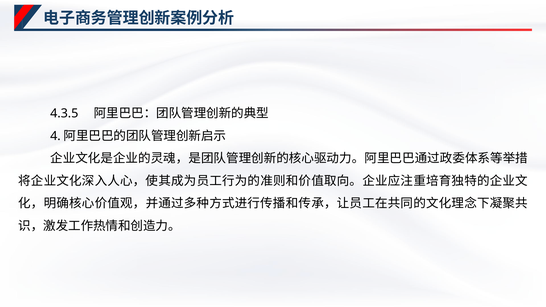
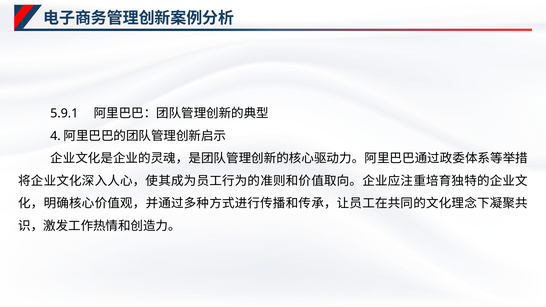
4.3.5: 4.3.5 -> 5.9.1
